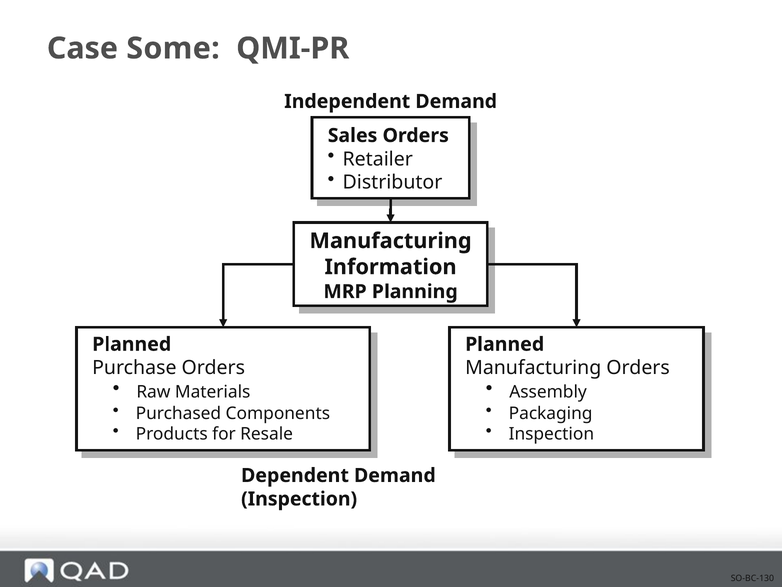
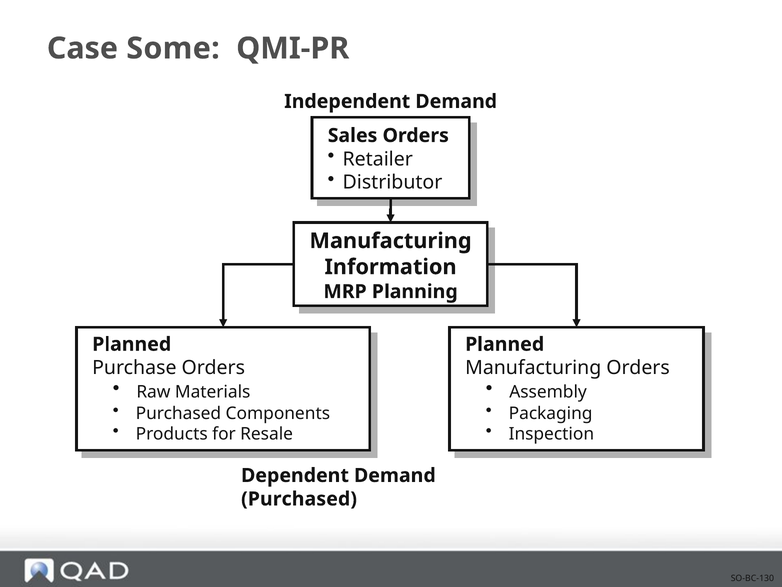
Inspection at (299, 499): Inspection -> Purchased
